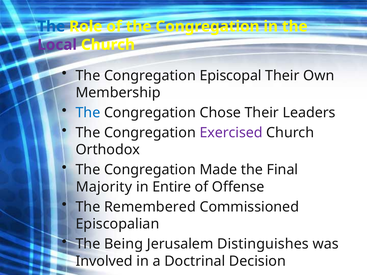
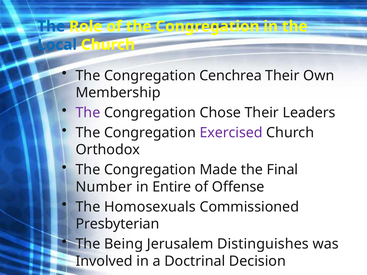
Local colour: purple -> blue
Episcopal: Episcopal -> Cenchrea
The at (88, 113) colour: blue -> purple
Majority: Majority -> Number
Remembered: Remembered -> Homosexuals
Episcopalian: Episcopalian -> Presbyterian
